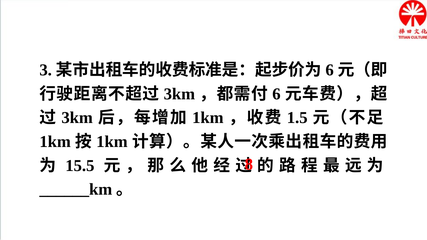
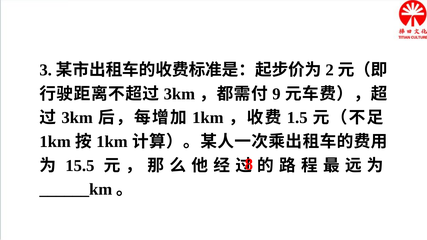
6 at (330, 70): 6 -> 2
6 at (276, 94): 6 -> 9
